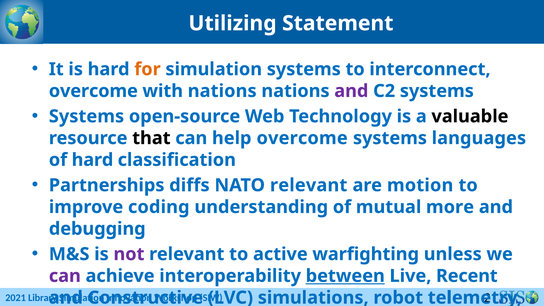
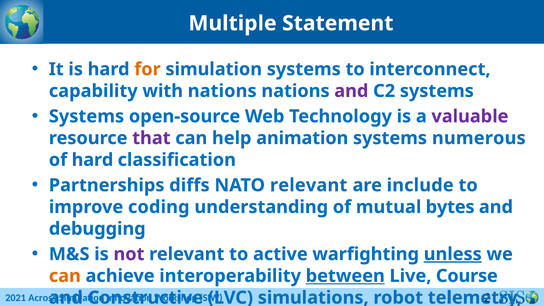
Utilizing: Utilizing -> Multiple
overcome at (93, 91): overcome -> capability
valuable colour: black -> purple
that colour: black -> purple
help overcome: overcome -> animation
languages: languages -> numerous
motion: motion -> include
more: more -> bytes
unless underline: none -> present
can at (65, 276) colour: purple -> orange
Recent: Recent -> Course
Library: Library -> Across
